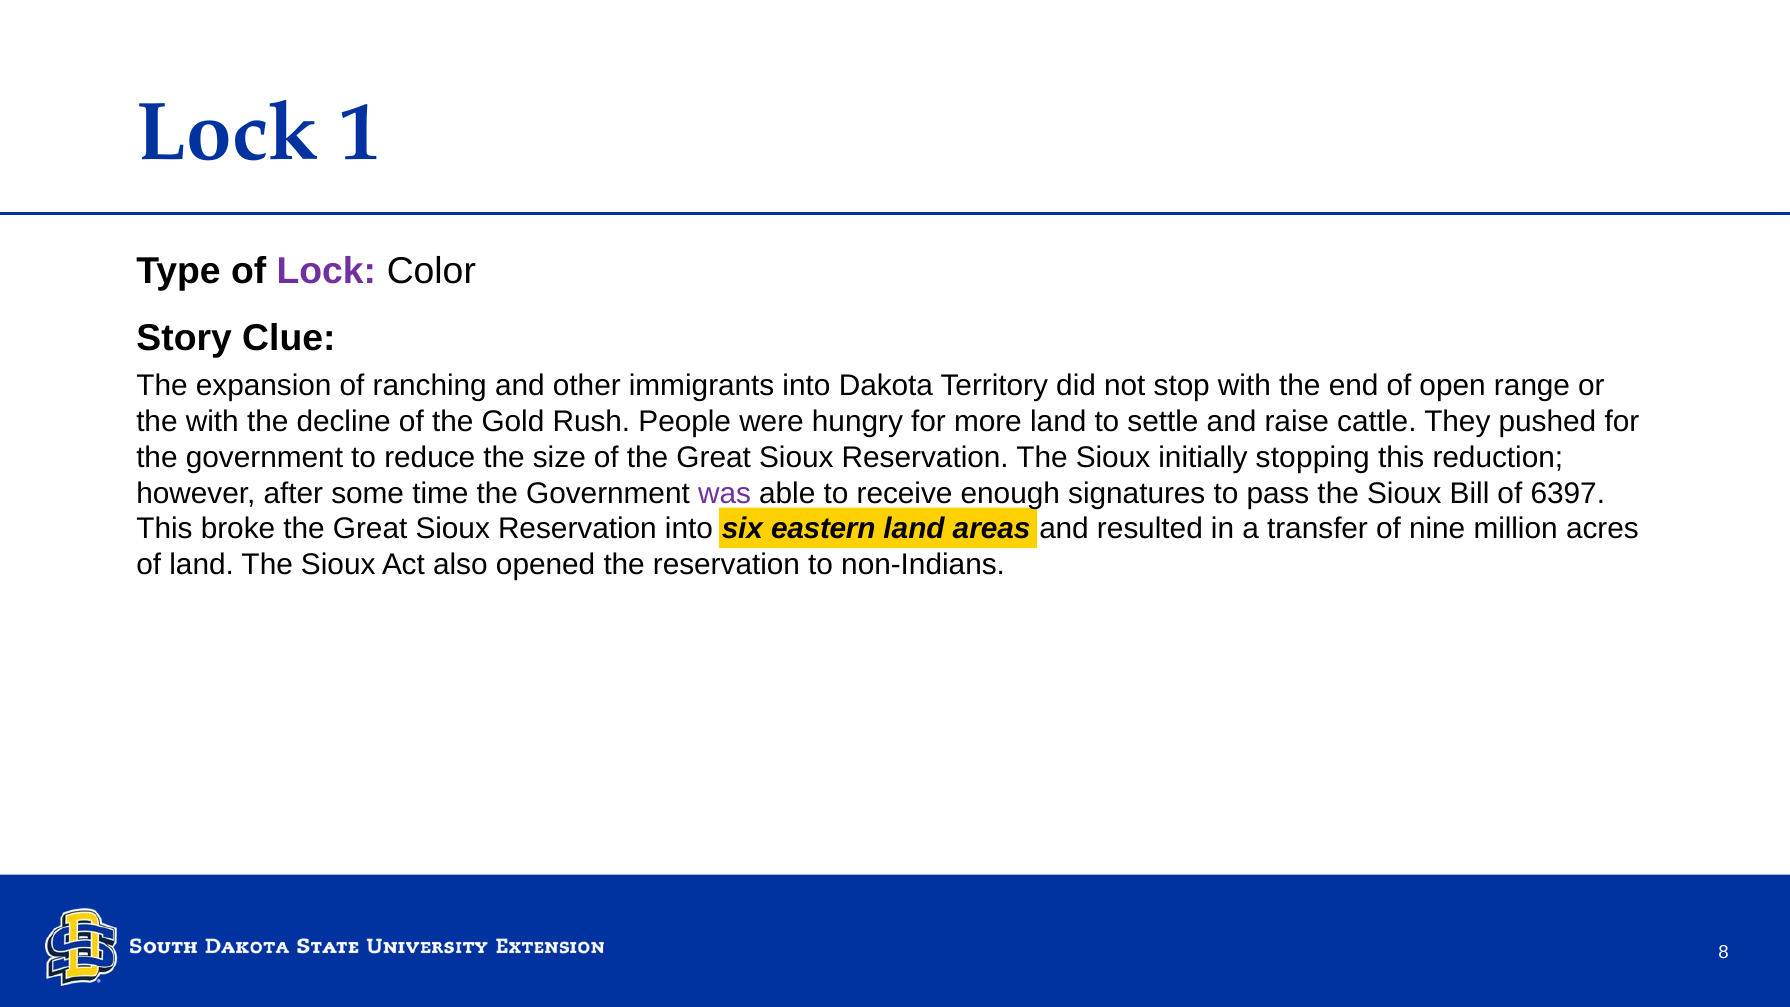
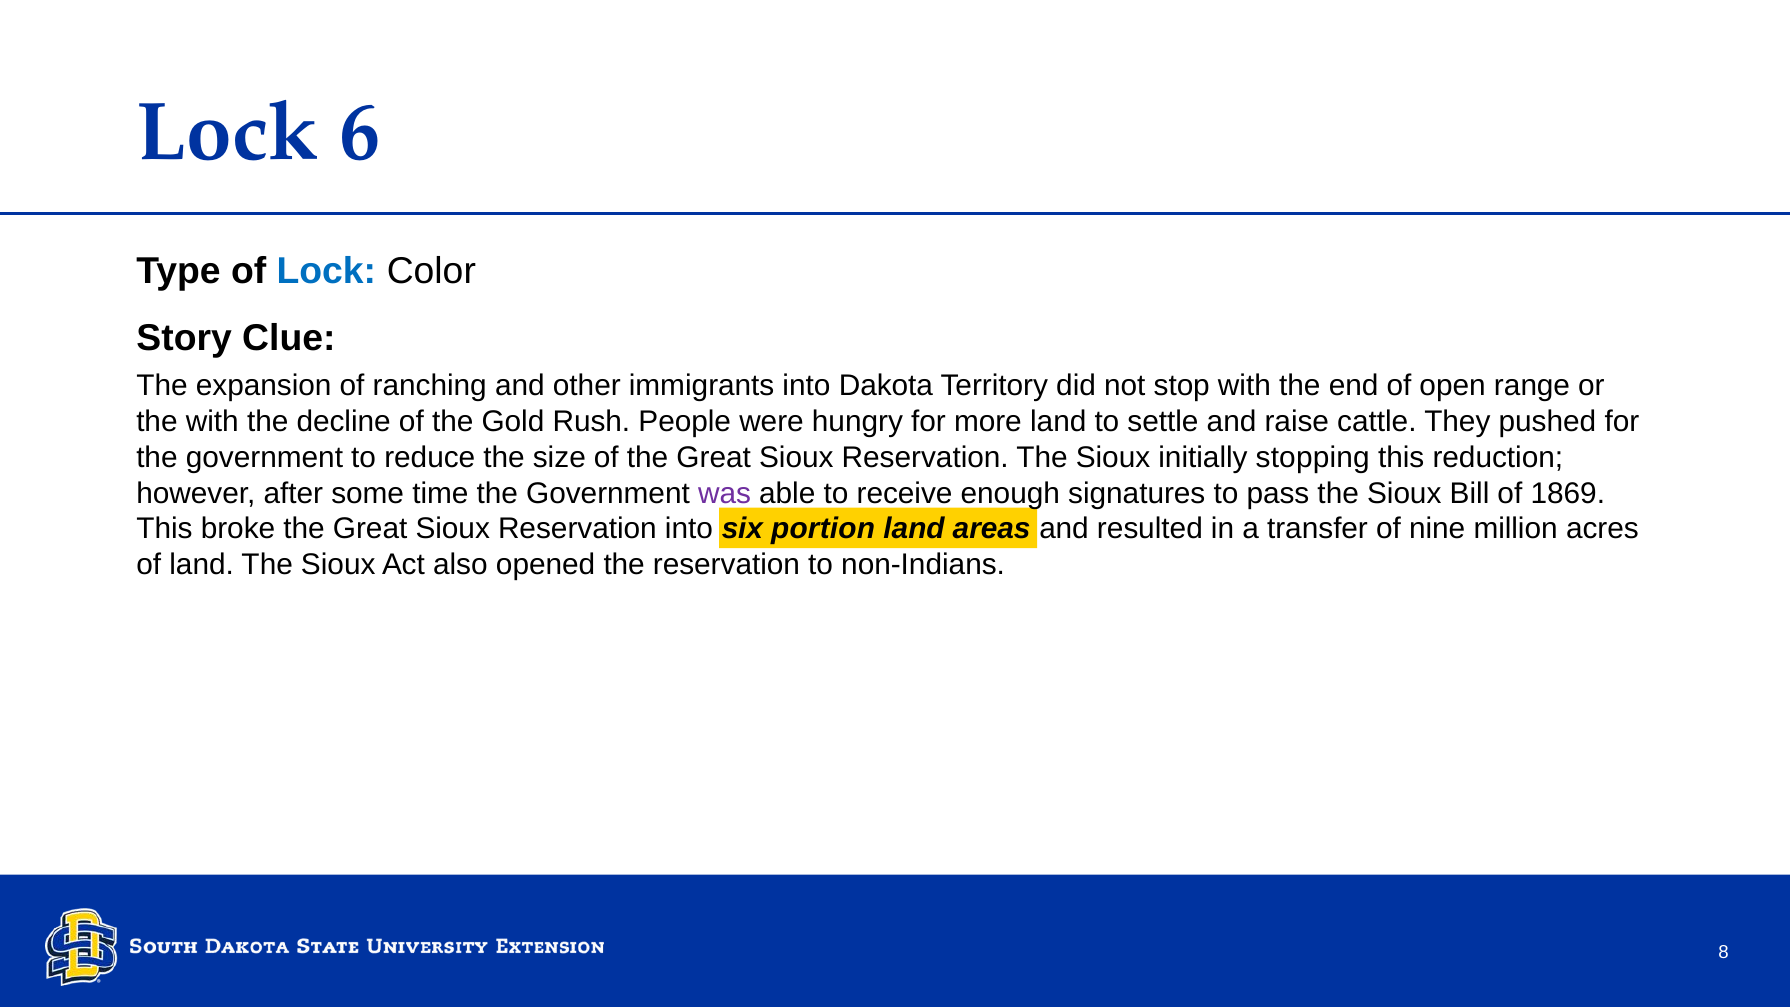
Lock 1: 1 -> 6
Lock at (326, 271) colour: purple -> blue
6397: 6397 -> 1869
eastern: eastern -> portion
